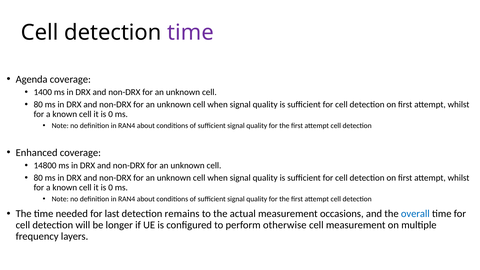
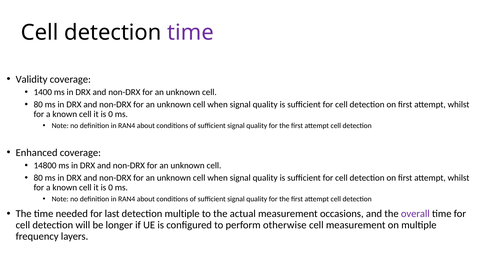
Agenda: Agenda -> Validity
detection remains: remains -> multiple
overall colour: blue -> purple
